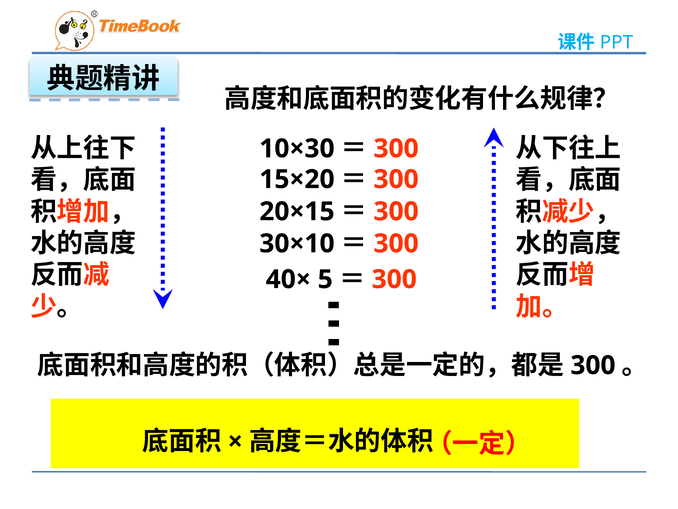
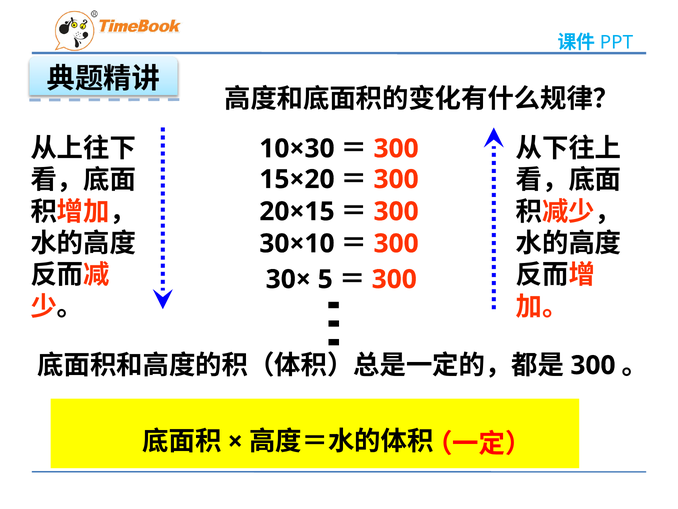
40×: 40× -> 30×
